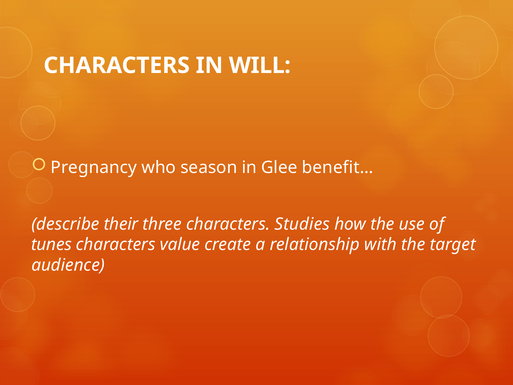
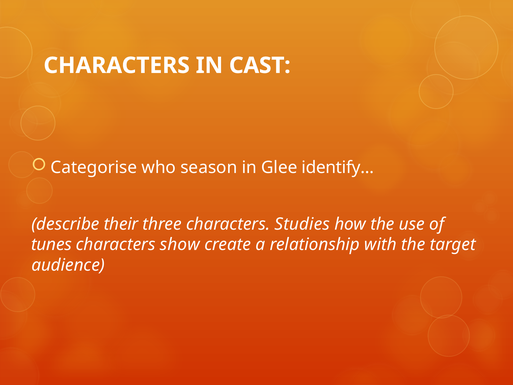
WILL: WILL -> CAST
Pregnancy: Pregnancy -> Categorise
benefit…: benefit… -> identify…
value: value -> show
